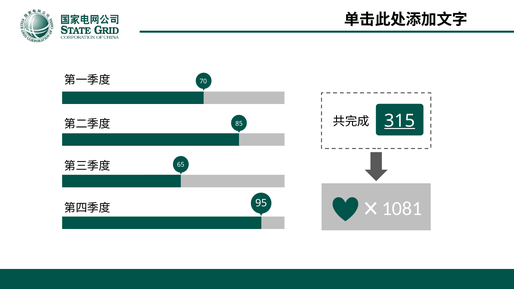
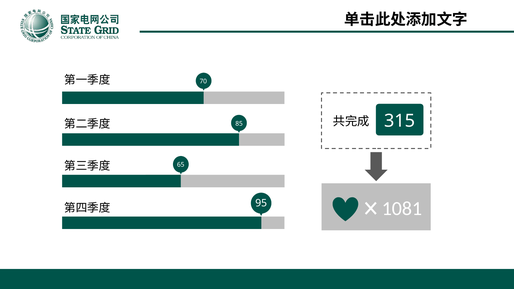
315 underline: present -> none
